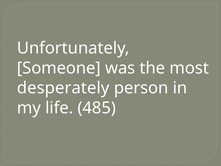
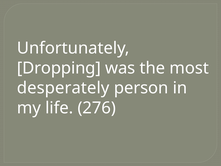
Someone: Someone -> Dropping
485: 485 -> 276
